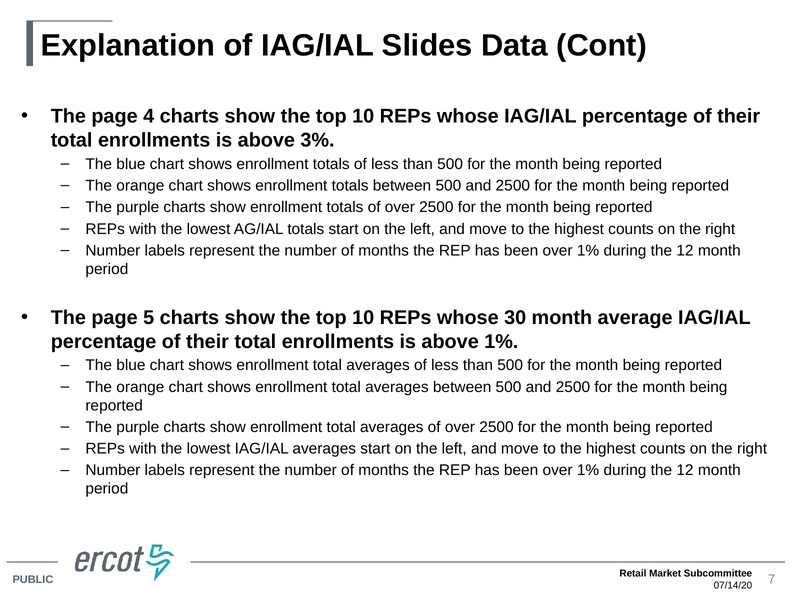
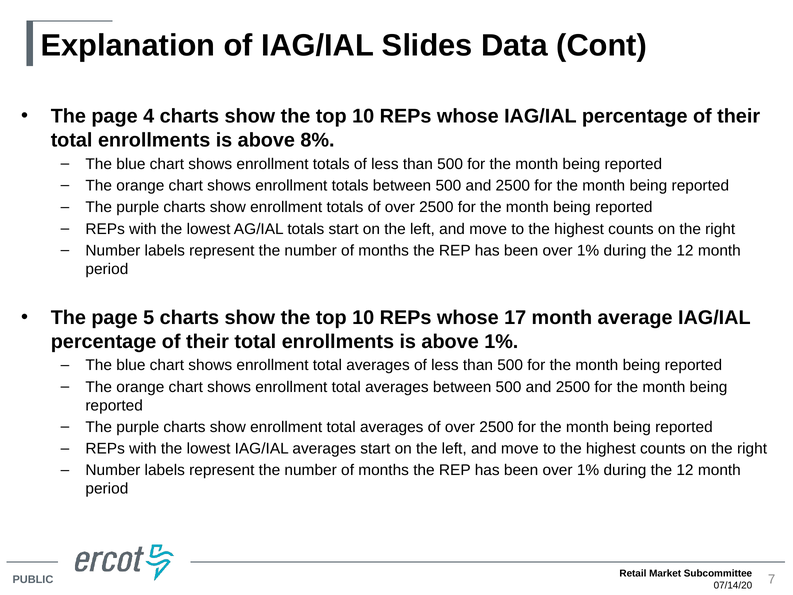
3%: 3% -> 8%
30: 30 -> 17
